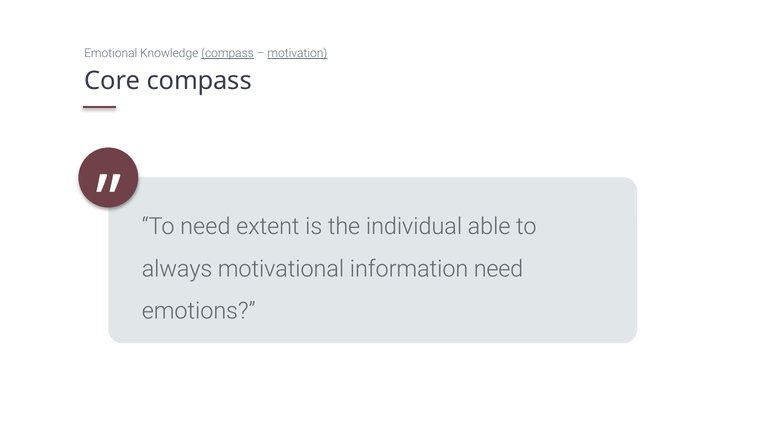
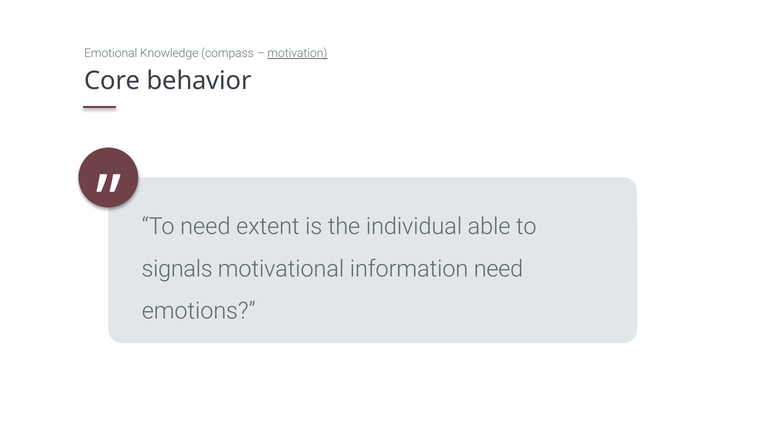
compass at (227, 53) underline: present -> none
Core compass: compass -> behavior
always: always -> signals
